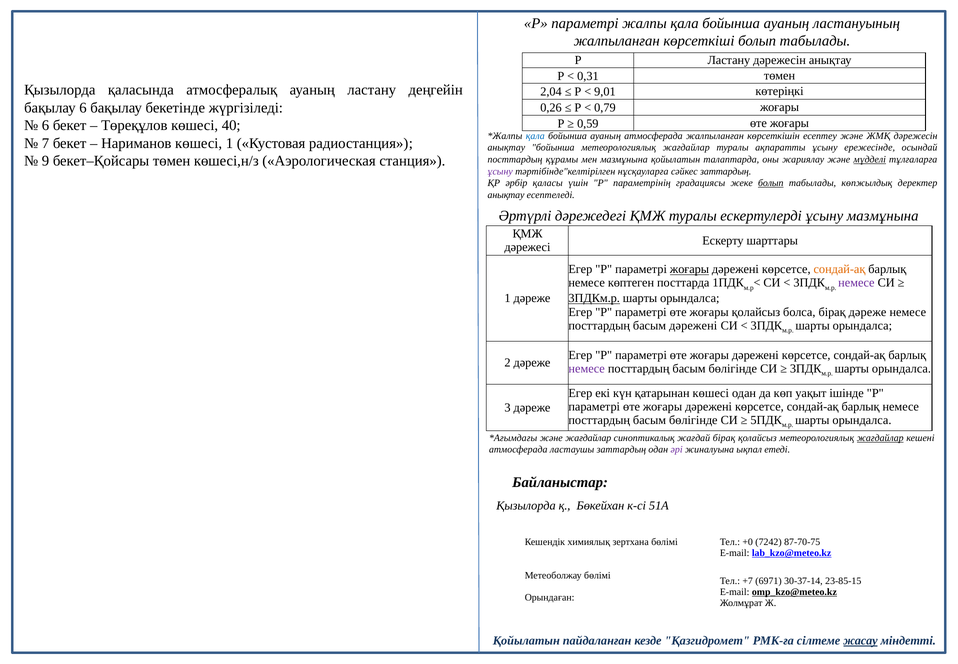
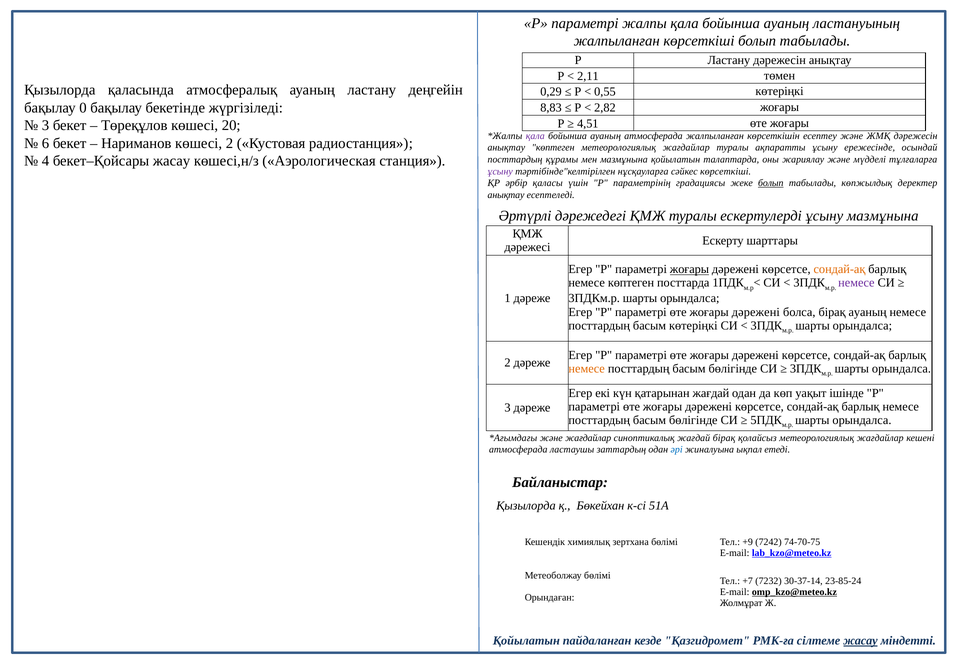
0,31: 0,31 -> 2,11
2,04: 2,04 -> 0,29
9,01: 9,01 -> 0,55
бақылау 6: 6 -> 0
0,26: 0,26 -> 8,83
0,79: 0,79 -> 2,82
0,59: 0,59 -> 4,51
6 at (46, 125): 6 -> 3
40: 40 -> 20
қала at (535, 136) colour: blue -> purple
7: 7 -> 6
көшесі 1: 1 -> 2
анықтау бойынша: бойынша -> көптеген
9: 9 -> 4
бекет–Қойсары төмен: төмен -> жасау
мүдделі underline: present -> none
сәйкес заттардың: заттардың -> көрсеткіші
3ПДКм.р underline: present -> none
қолайсыз at (756, 312): қолайсыз -> дәрежені
бірақ дәреже: дәреже -> ауаның
басым дәрежені: дәрежені -> көтеріңкі
немесе at (587, 368) colour: purple -> orange
қатарынан көшесі: көшесі -> жағдай
жағдайлар at (880, 437) underline: present -> none
әрі colour: purple -> blue
+0: +0 -> +9
87-70-75: 87-70-75 -> 74-70-75
6971: 6971 -> 7232
23-85-15: 23-85-15 -> 23-85-24
